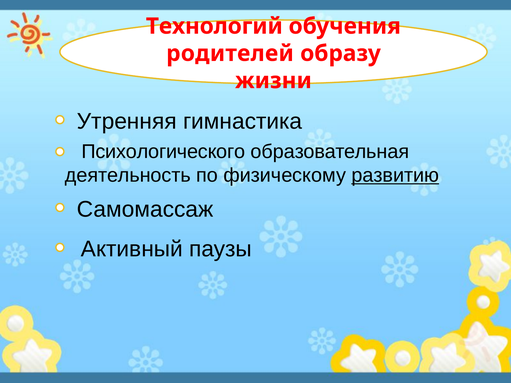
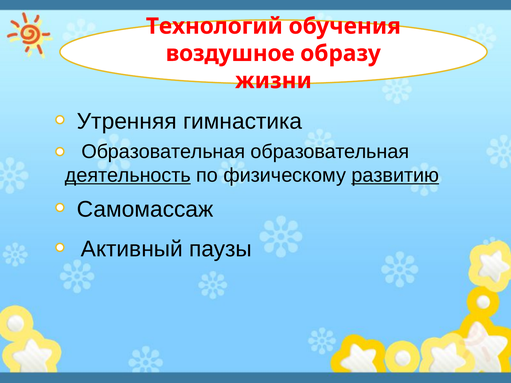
родителей: родителей -> воздушное
Психологического at (163, 152): Психологического -> Образовательная
деятельность underline: none -> present
